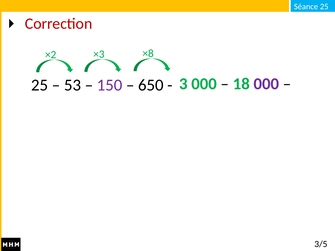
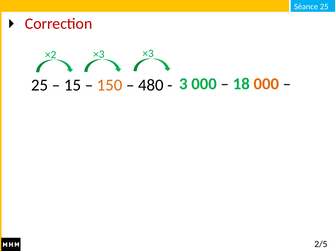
×3 ×8: ×8 -> ×3
000 at (266, 84) colour: purple -> orange
53: 53 -> 15
150 colour: purple -> orange
650: 650 -> 480
3/5: 3/5 -> 2/5
